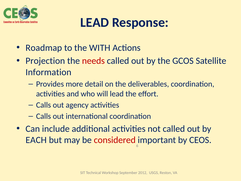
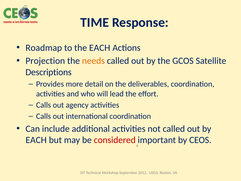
LEAD at (95, 22): LEAD -> TIME
the WITH: WITH -> EACH
needs colour: red -> orange
Information: Information -> Descriptions
